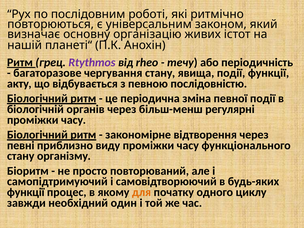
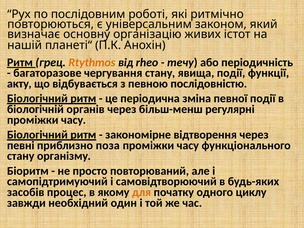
Rtythmos colour: purple -> orange
виду: виду -> поза
функції at (26, 192): функції -> засобів
